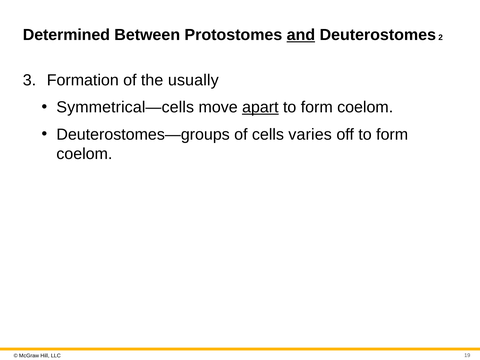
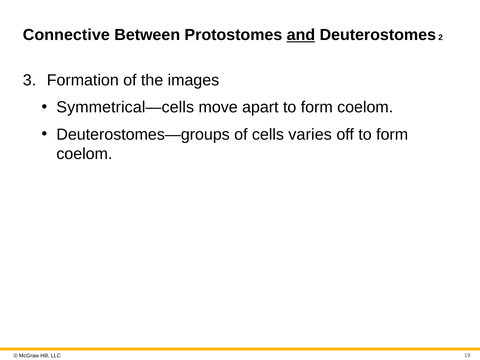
Determined: Determined -> Connective
usually: usually -> images
apart underline: present -> none
